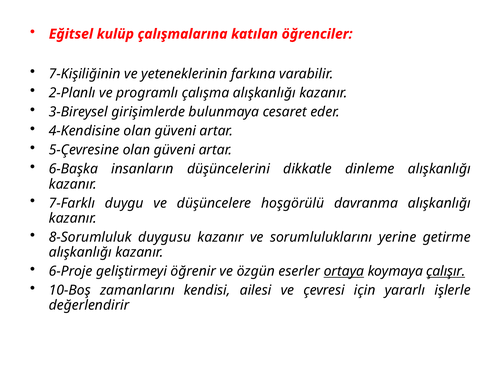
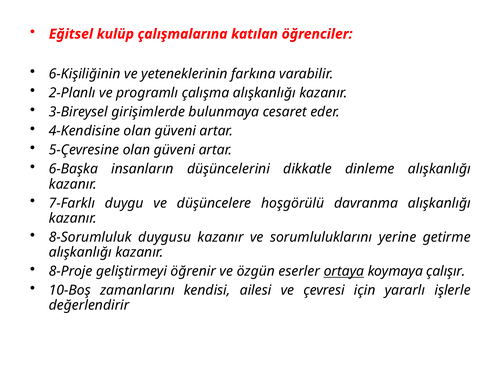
7-Kişiliğinin: 7-Kişiliğinin -> 6-Kişiliğinin
6-Proje: 6-Proje -> 8-Proje
çalışır underline: present -> none
